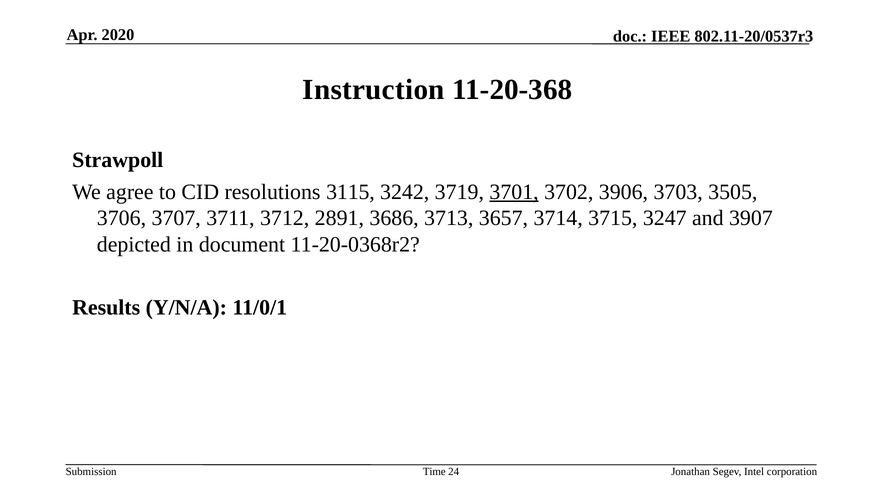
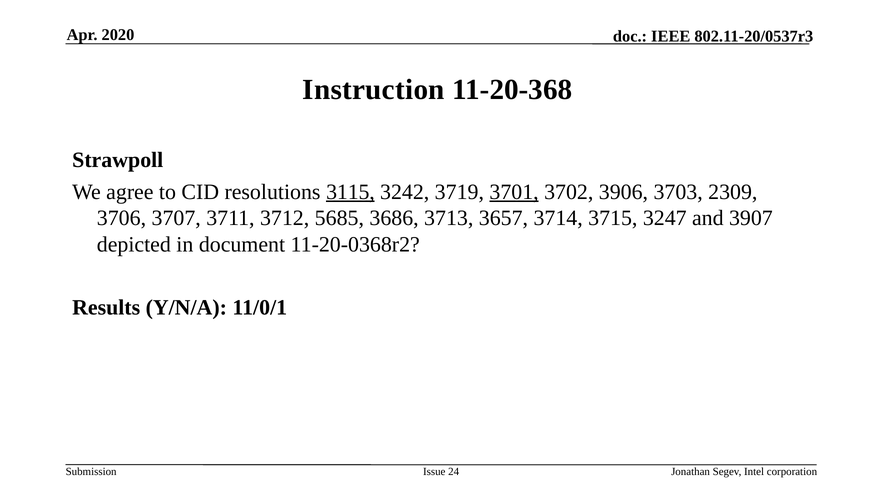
3115 underline: none -> present
3505: 3505 -> 2309
2891: 2891 -> 5685
Time: Time -> Issue
